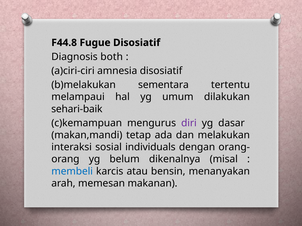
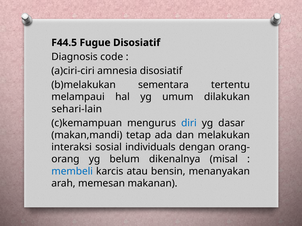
F44.8: F44.8 -> F44.5
both: both -> code
sehari-baik: sehari-baik -> sehari-lain
diri colour: purple -> blue
